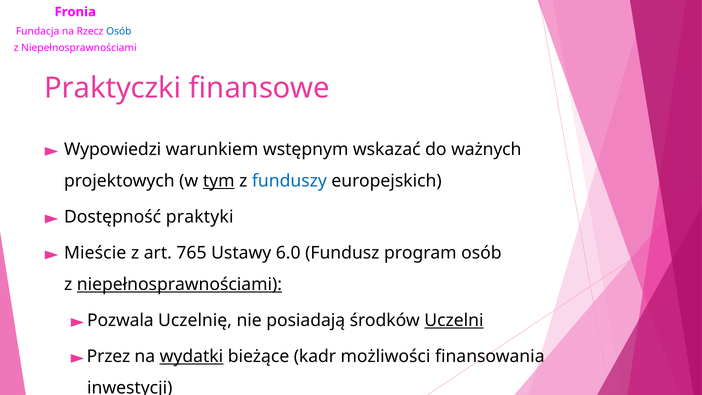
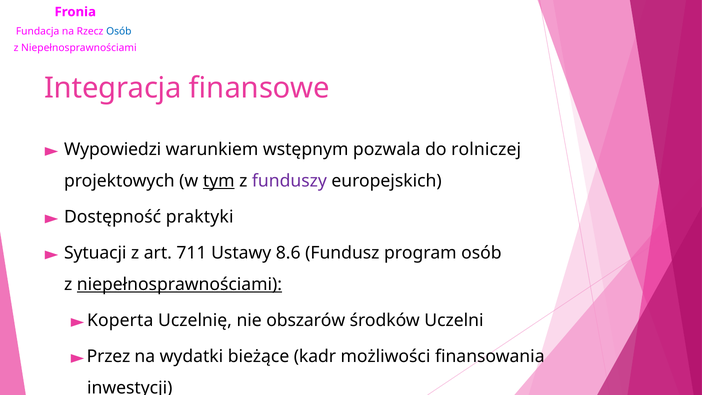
Praktyczki: Praktyczki -> Integracja
wskazać: wskazać -> pozwala
ważnych: ważnych -> rolniczej
funduszy colour: blue -> purple
Mieście: Mieście -> Sytuacji
765: 765 -> 711
6.0: 6.0 -> 8.6
Pozwala: Pozwala -> Koperta
posiadają: posiadają -> obszarów
Uczelni underline: present -> none
wydatki underline: present -> none
